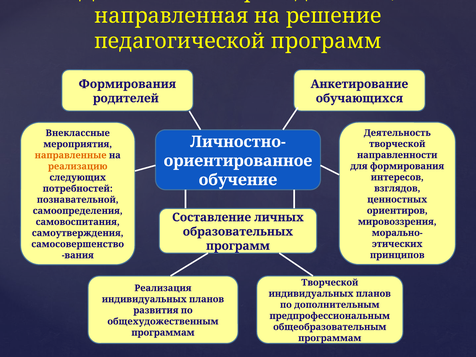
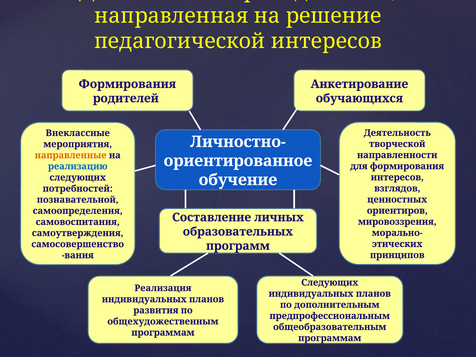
педагогической программ: программ -> интересов
реализацию colour: orange -> blue
Творческой at (330, 283): Творческой -> Следующих
